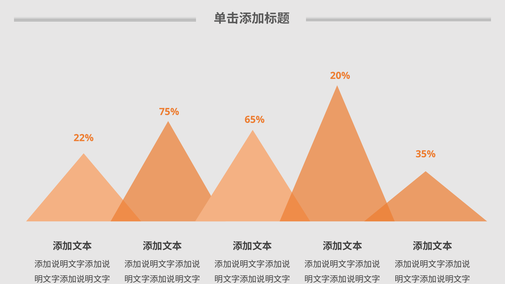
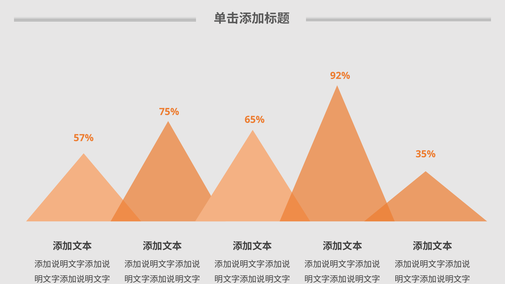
20%: 20% -> 92%
22%: 22% -> 57%
